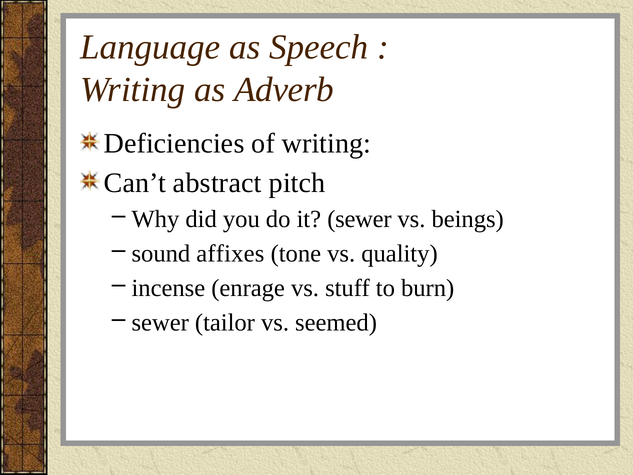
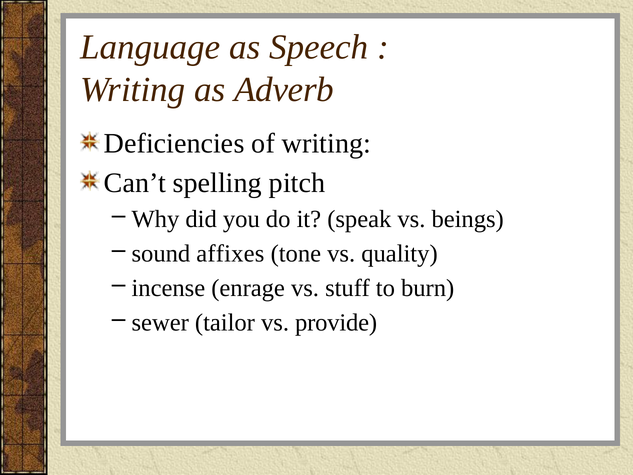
abstract: abstract -> spelling
it sewer: sewer -> speak
seemed: seemed -> provide
